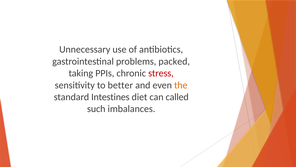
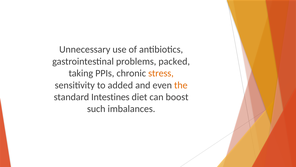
stress colour: red -> orange
better: better -> added
called: called -> boost
